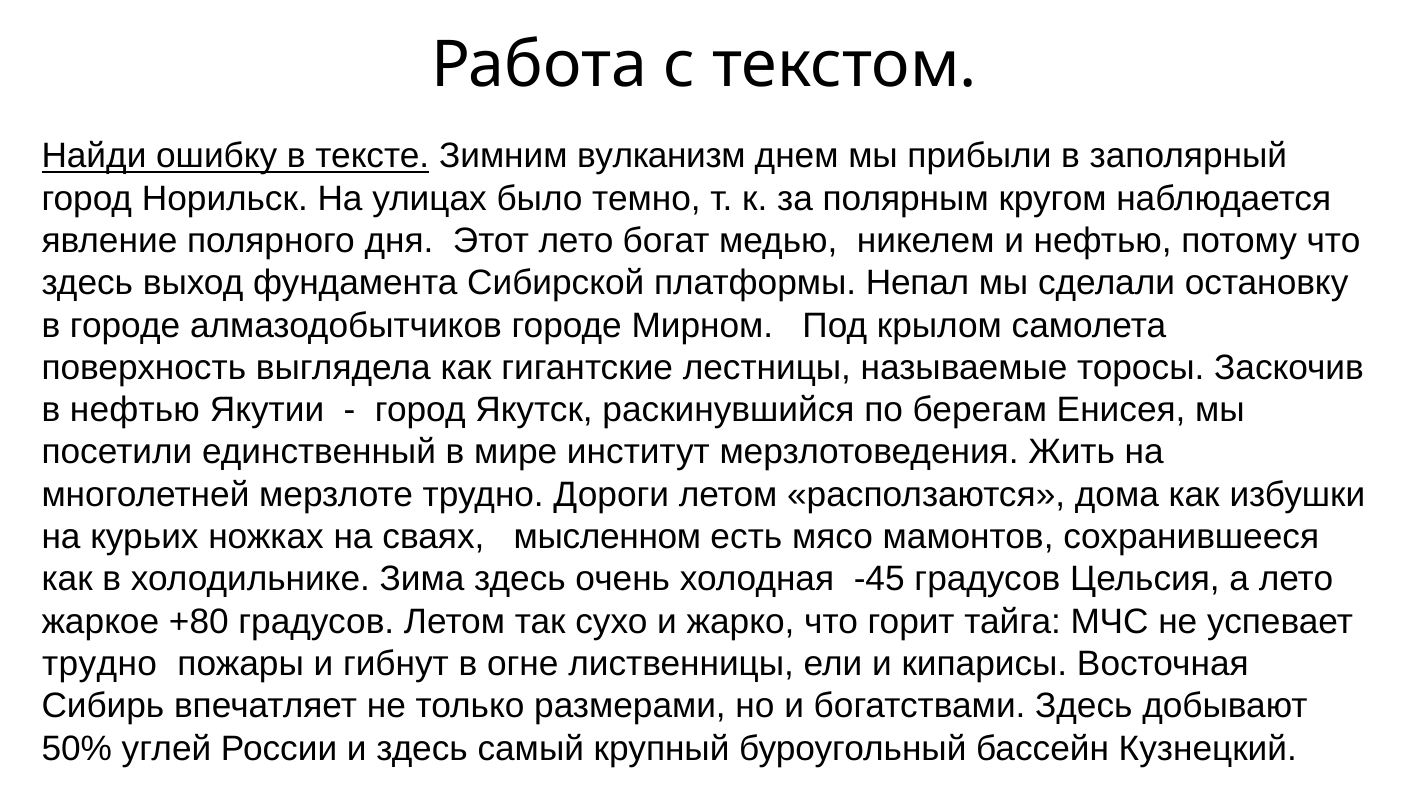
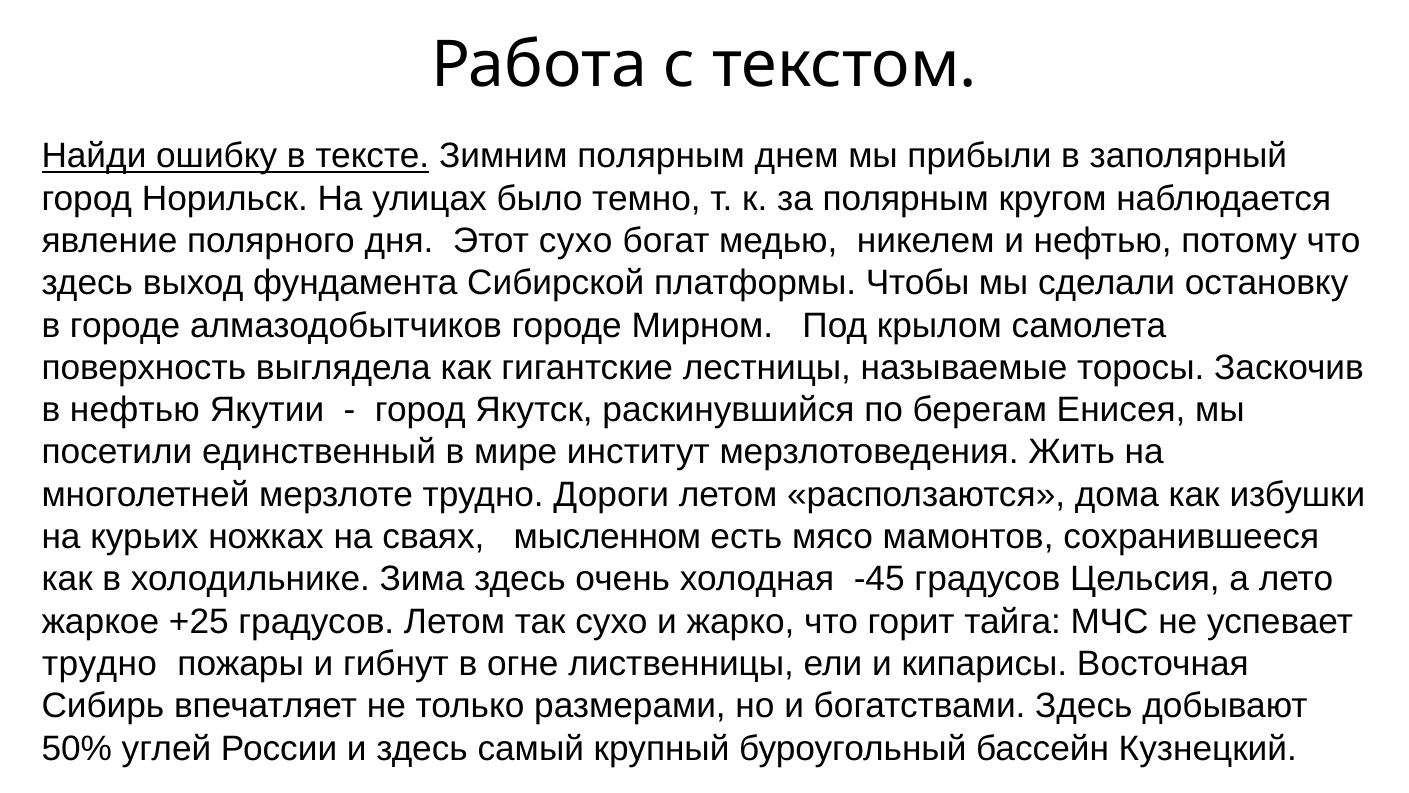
Зимним вулканизм: вулканизм -> полярным
Этот лето: лето -> сухо
Непал: Непал -> Чтобы
+80: +80 -> +25
